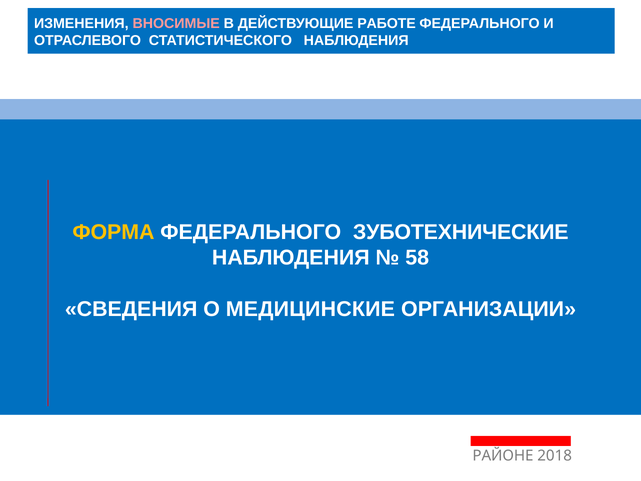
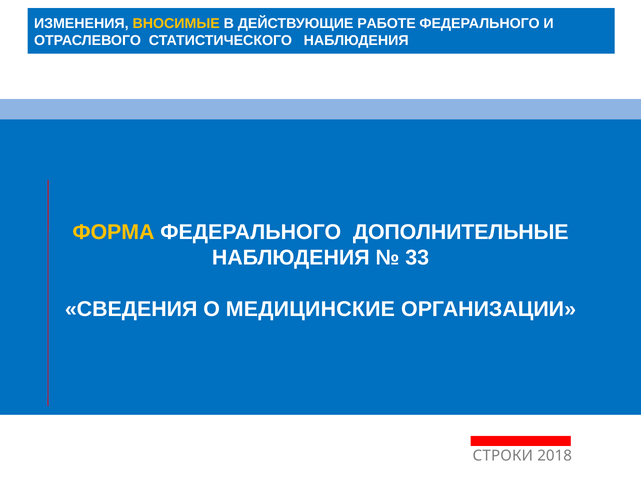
ВНОСИМЫЕ colour: pink -> yellow
ЗУБОТЕХНИЧЕСКИЕ: ЗУБОТЕХНИЧЕСКИЕ -> ДОПОЛНИТЕЛЬНЫЕ
58: 58 -> 33
РАЙОНЕ: РАЙОНЕ -> СТРОКИ
